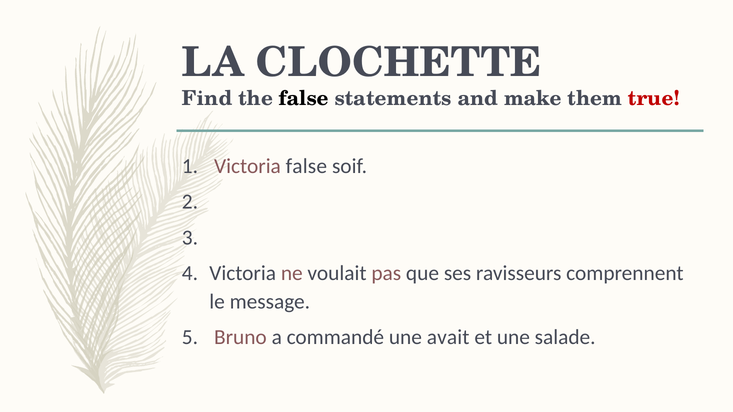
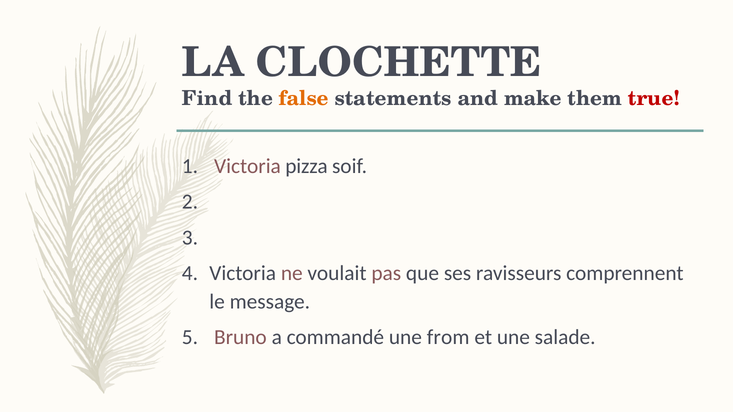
false at (304, 99) colour: black -> orange
Victoria false: false -> pizza
avait: avait -> from
